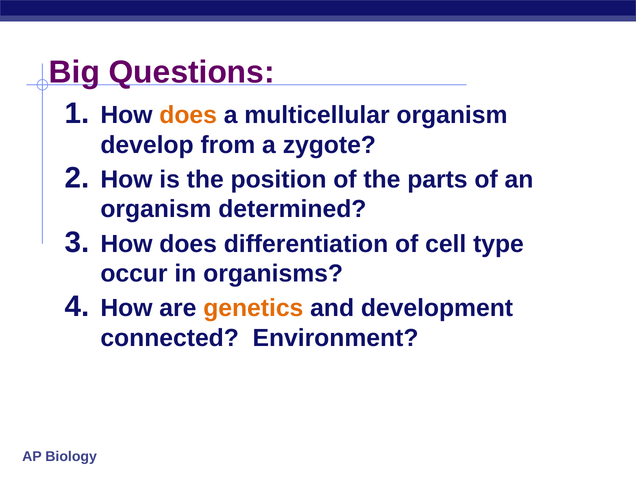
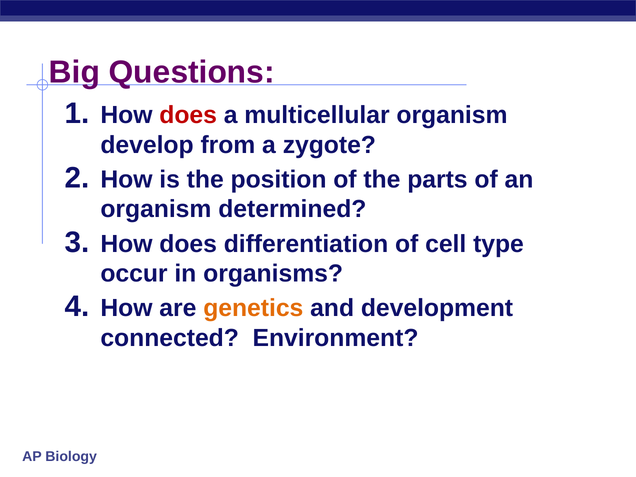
does at (188, 115) colour: orange -> red
